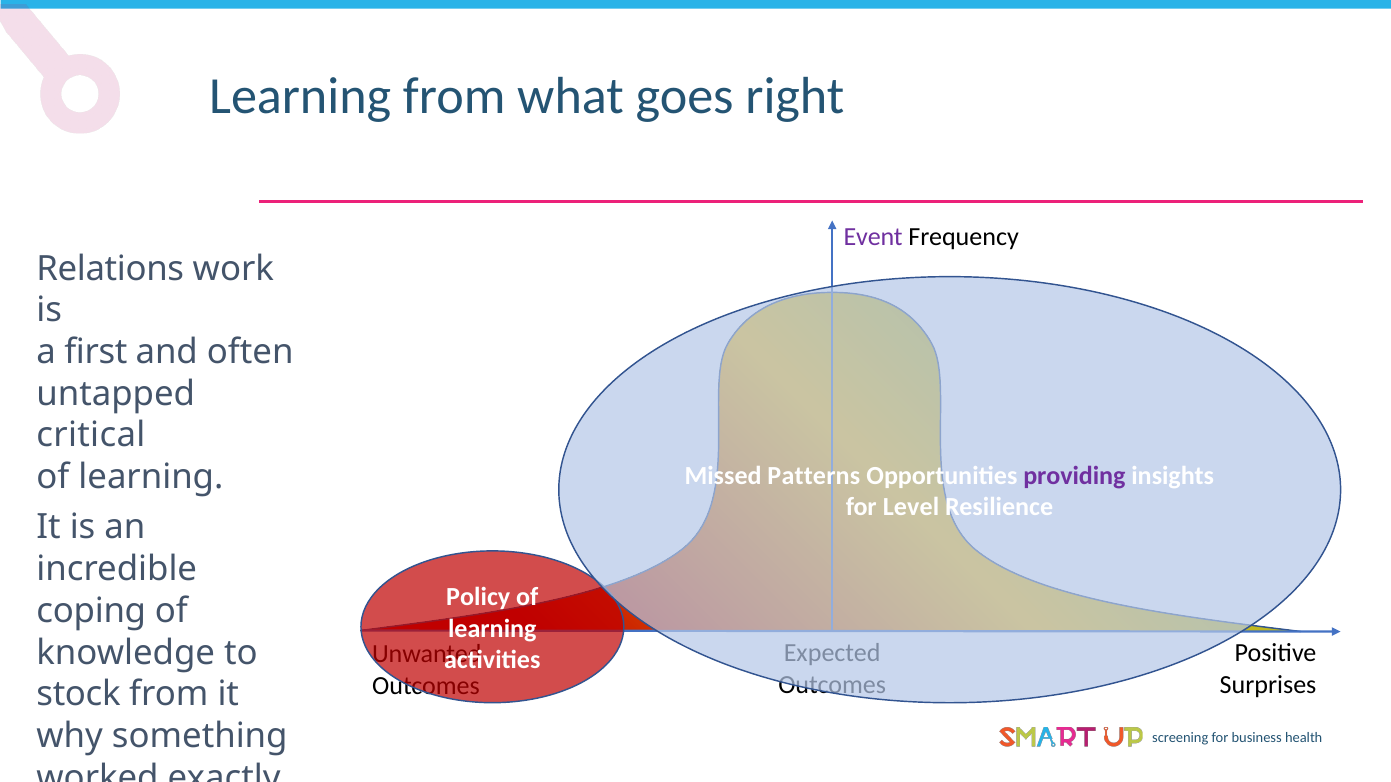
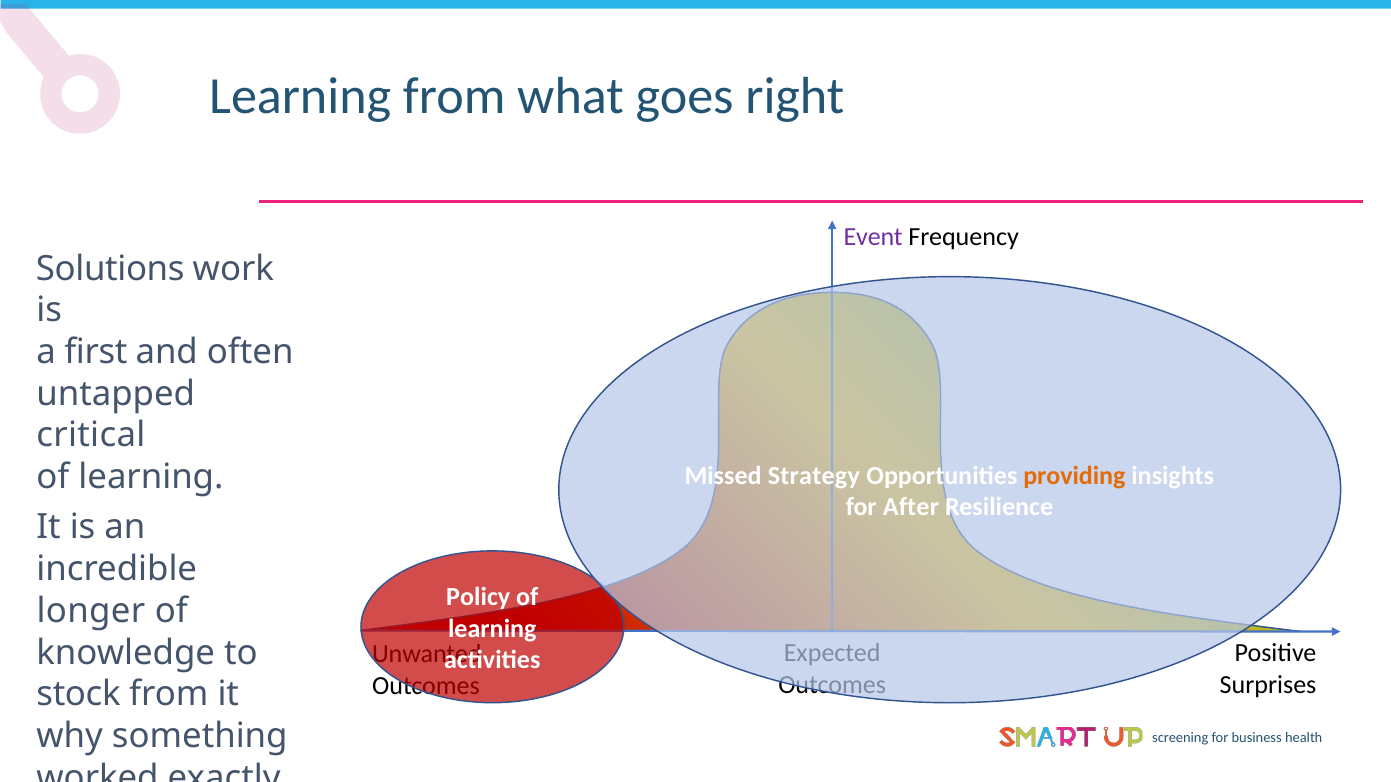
Relations: Relations -> Solutions
Patterns: Patterns -> Strategy
providing colour: purple -> orange
Level: Level -> After
coping: coping -> longer
